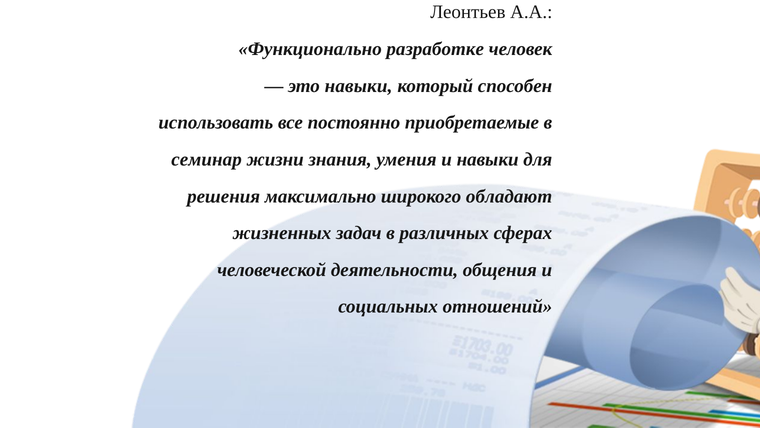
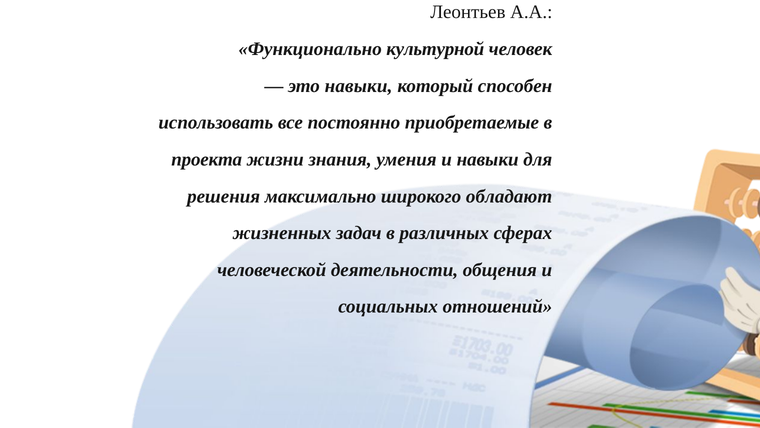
разработке: разработке -> культурной
семинар: семинар -> проекта
